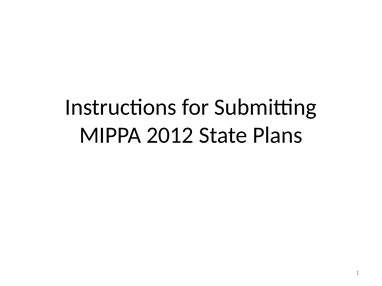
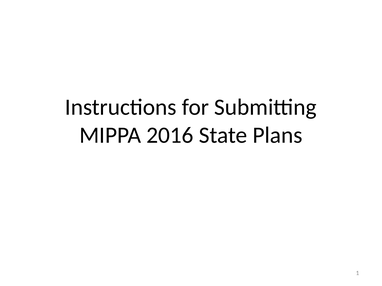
2012: 2012 -> 2016
